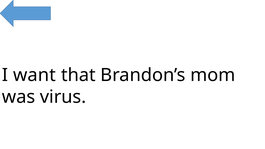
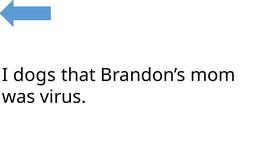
want: want -> dogs
